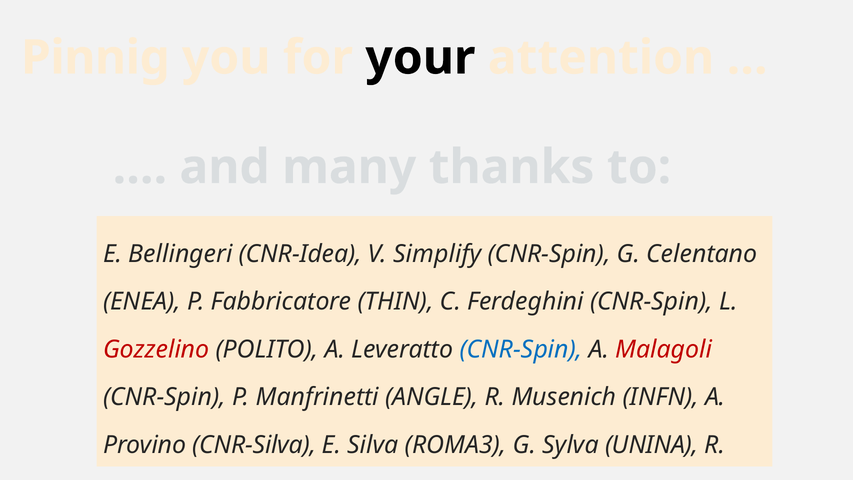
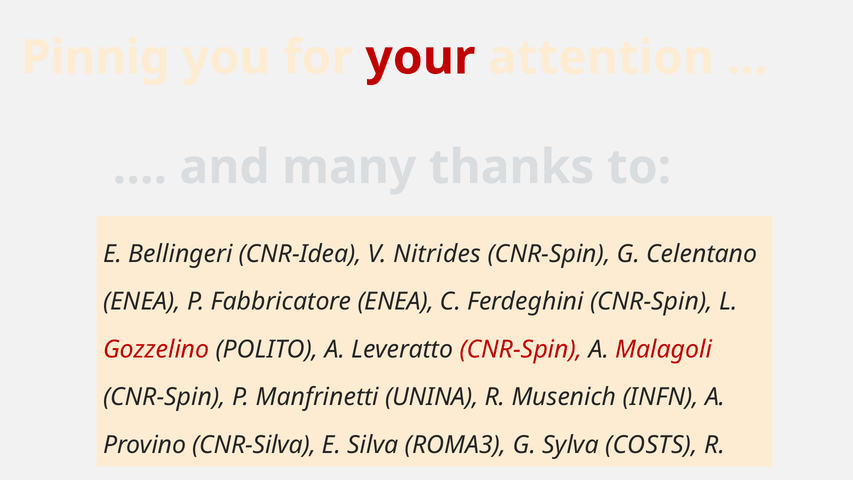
your colour: black -> red
Simplify: Simplify -> Nitrides
Fabbricatore THIN: THIN -> ENEA
CNR-Spin at (521, 349) colour: blue -> red
Manfrinetti ANGLE: ANGLE -> UNINA
Sylva UNINA: UNINA -> COSTS
